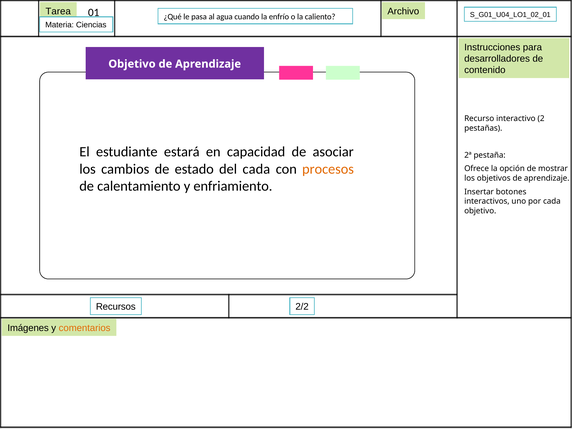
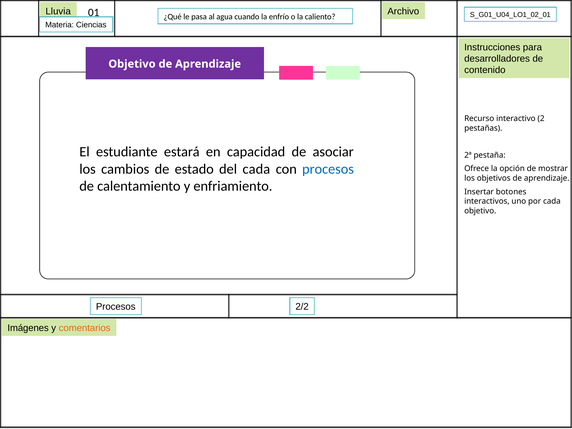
Tarea: Tarea -> Lluvia
procesos at (328, 169) colour: orange -> blue
Recursos at (116, 307): Recursos -> Procesos
